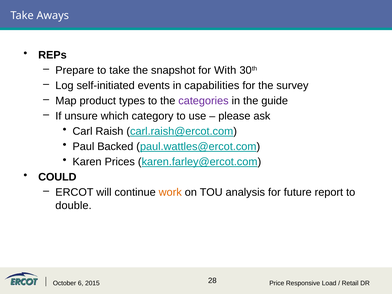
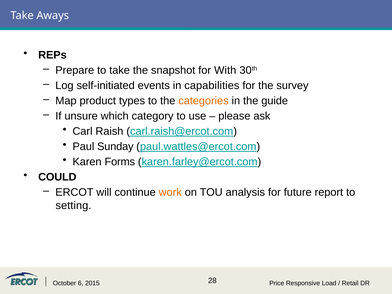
categories colour: purple -> orange
Backed: Backed -> Sunday
Prices: Prices -> Forms
double: double -> setting
